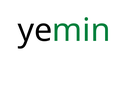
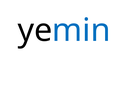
min colour: green -> blue
